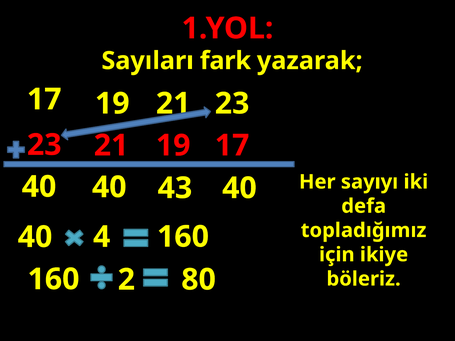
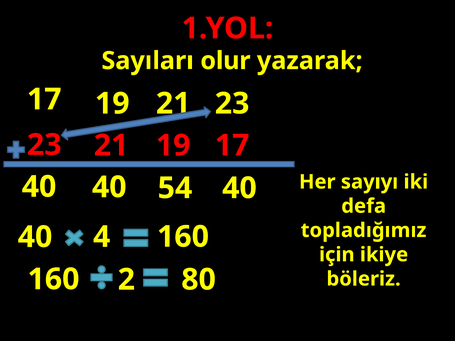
fark: fark -> olur
43: 43 -> 54
